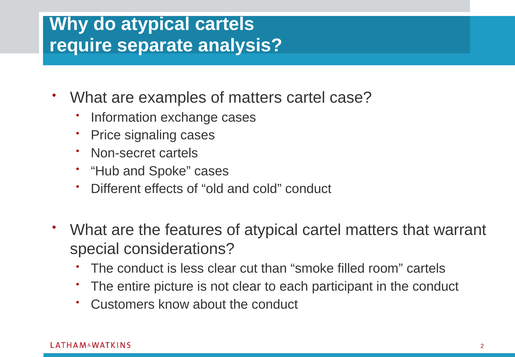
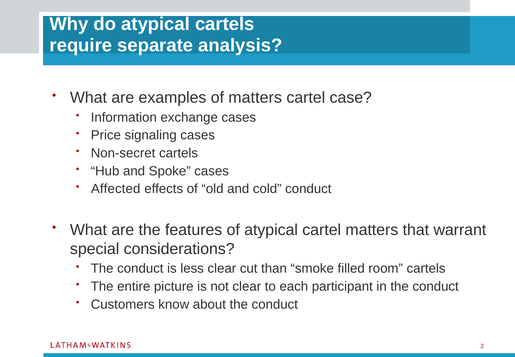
Different: Different -> Affected
